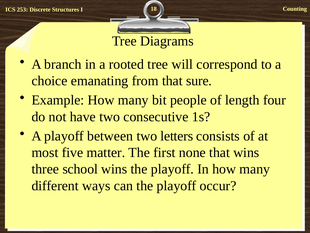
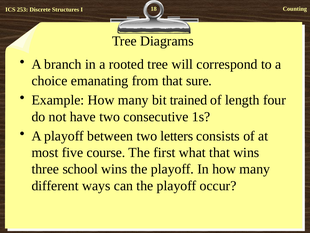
people: people -> trained
matter: matter -> course
none: none -> what
